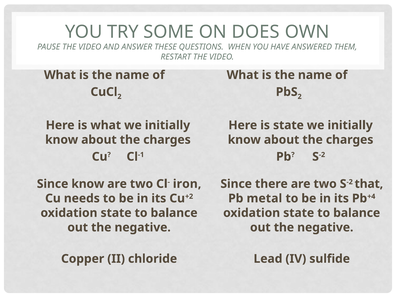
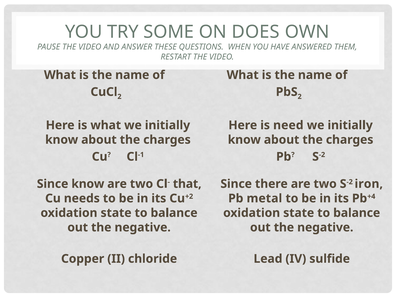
is state: state -> need
iron: iron -> that
that: that -> iron
